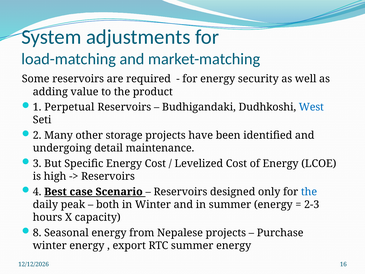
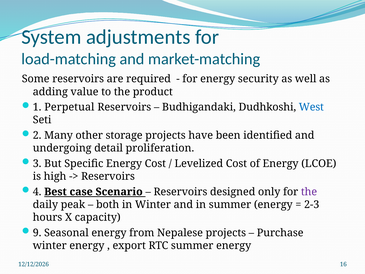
maintenance: maintenance -> proliferation
the at (309, 192) colour: blue -> purple
8: 8 -> 9
